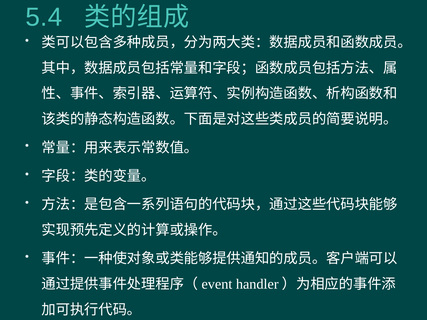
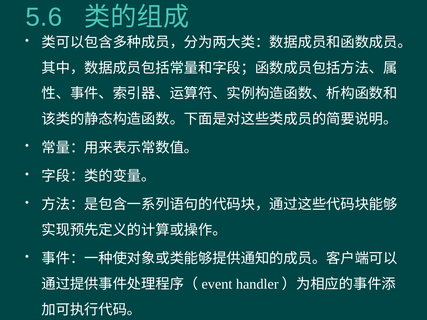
5.4: 5.4 -> 5.6
